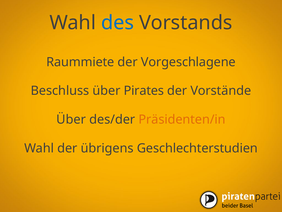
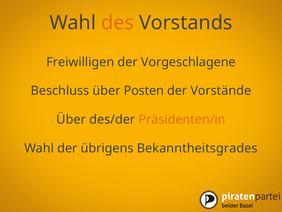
des colour: blue -> orange
Raummiete: Raummiete -> Freiwilligen
Pirates: Pirates -> Posten
Geschlechterstudien: Geschlechterstudien -> Bekanntheitsgrades
